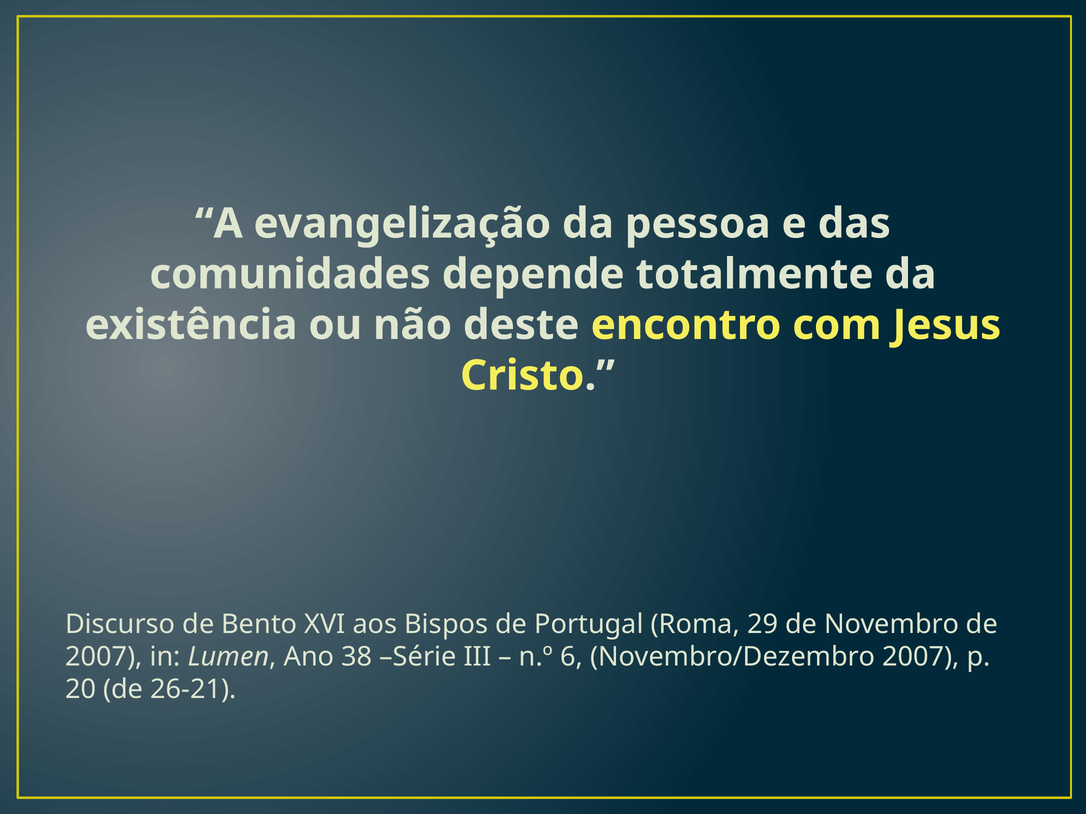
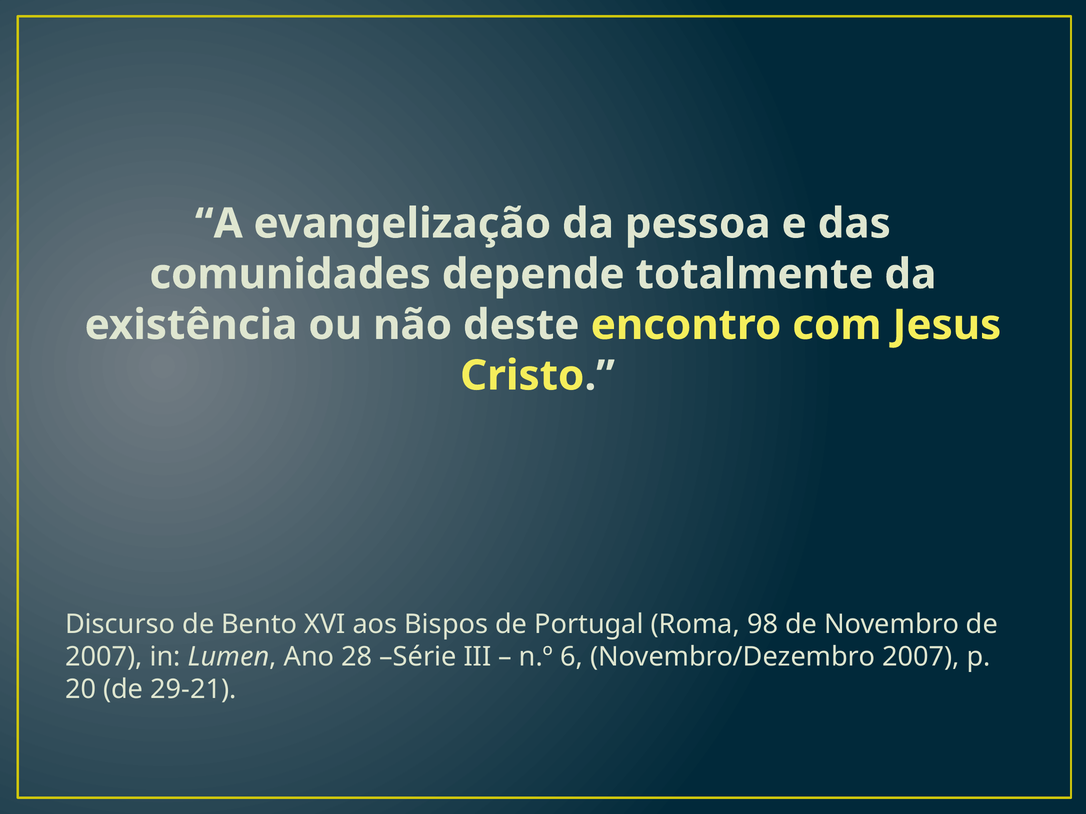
29: 29 -> 98
38: 38 -> 28
26-21: 26-21 -> 29-21
